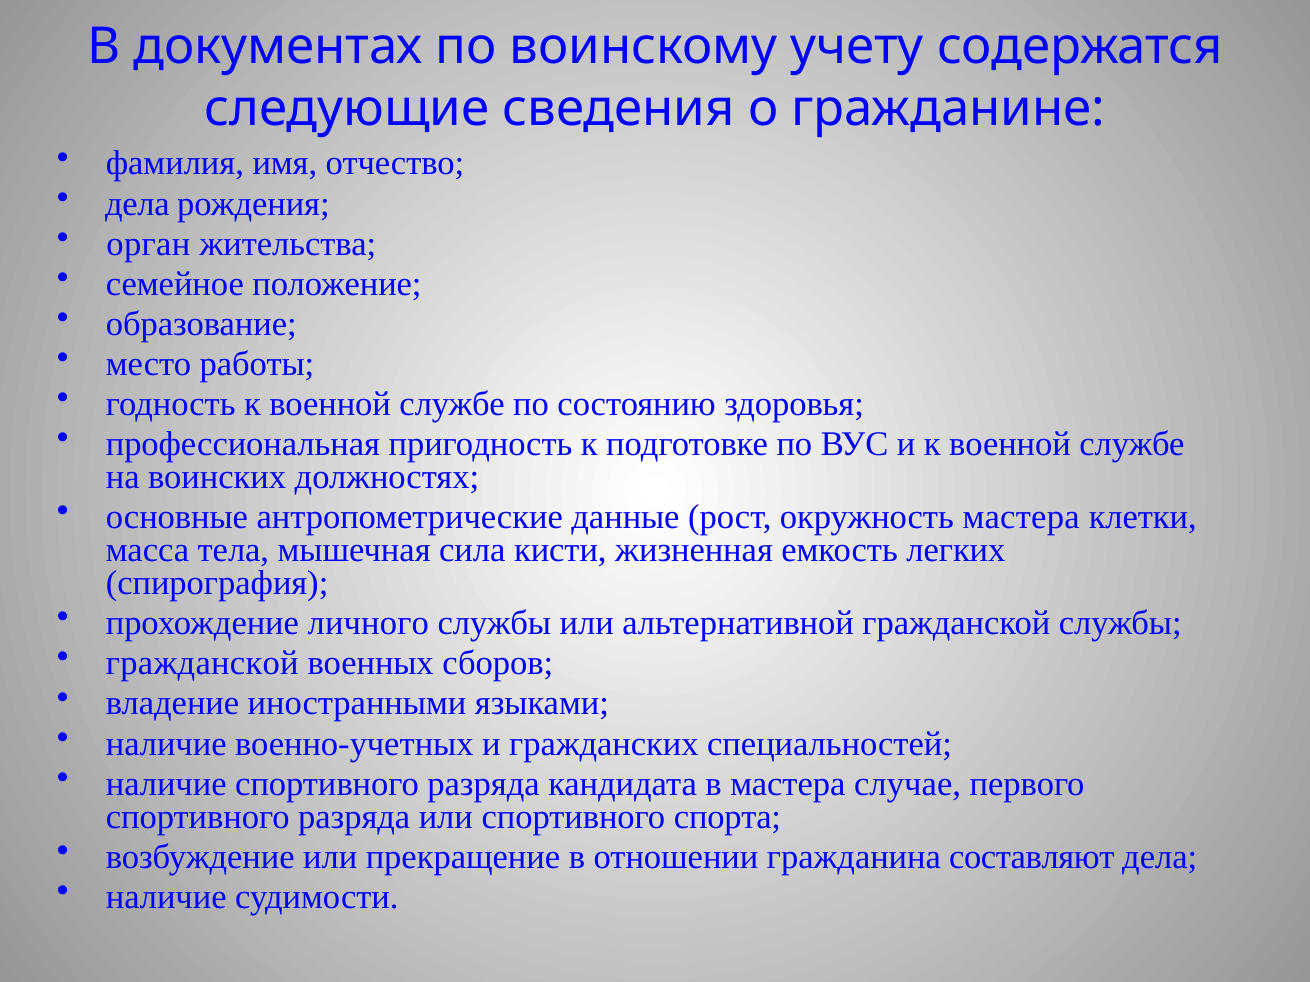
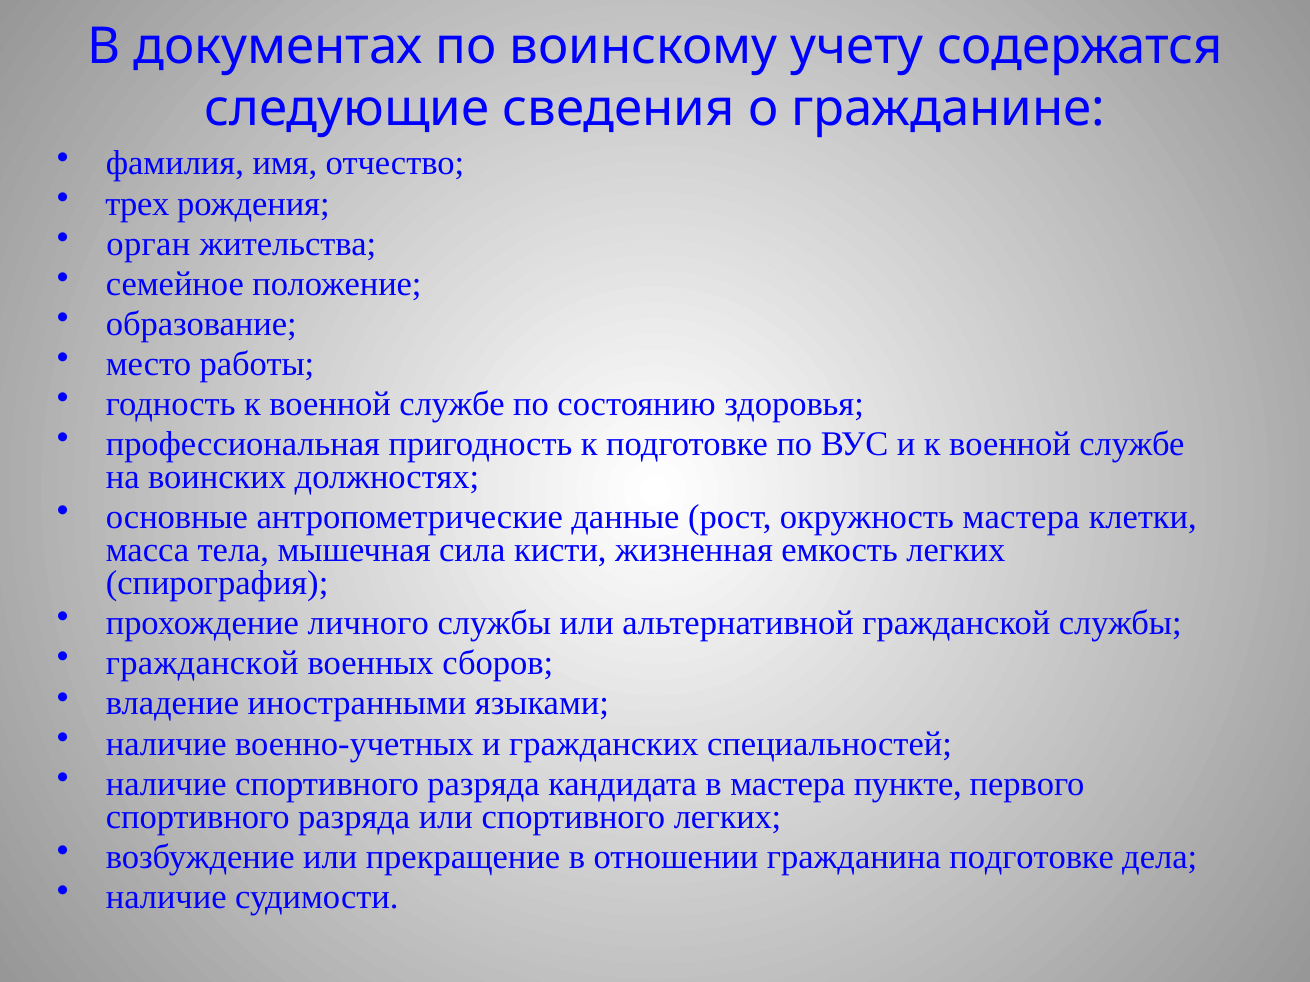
дела at (137, 204): дела -> трех
случае: случае -> пункте
спортивного спорта: спорта -> легких
гражданина составляют: составляют -> подготовке
